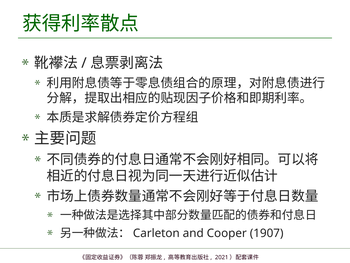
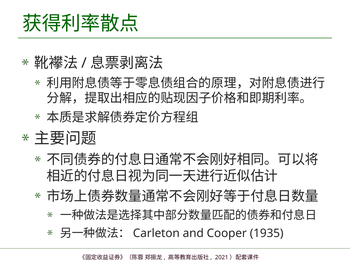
1907: 1907 -> 1935
